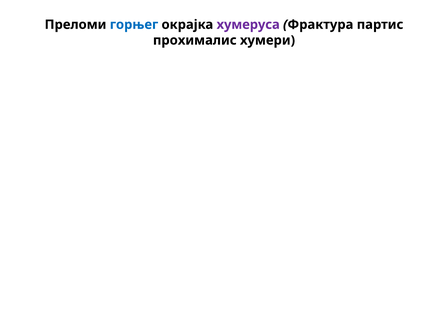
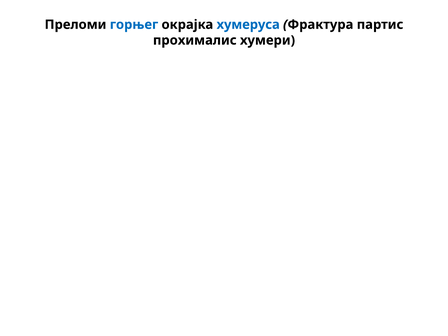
хумеруса colour: purple -> blue
